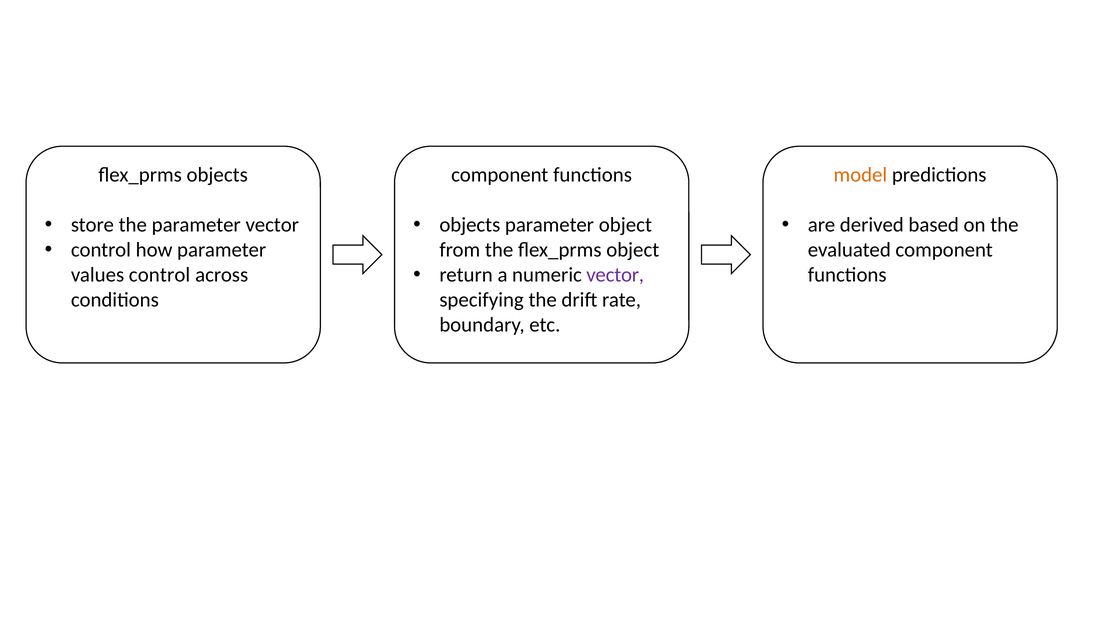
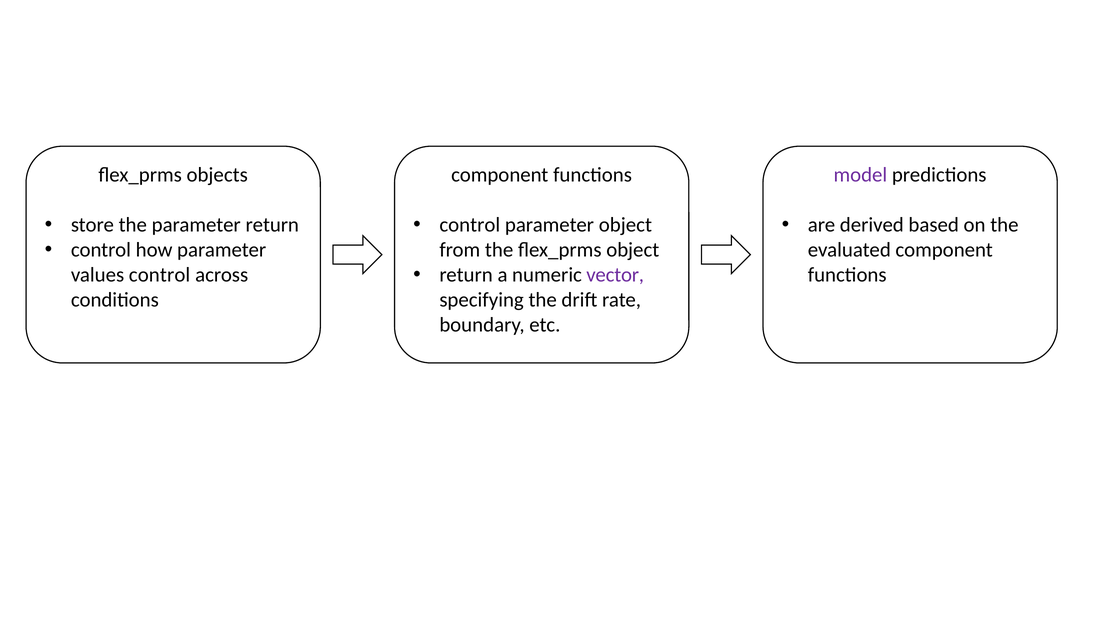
model colour: orange -> purple
parameter vector: vector -> return
objects at (470, 225): objects -> control
